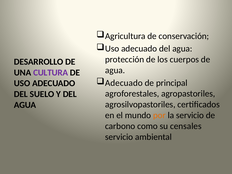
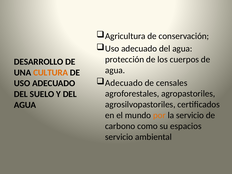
CULTURA colour: purple -> orange
principal: principal -> censales
censales: censales -> espacios
